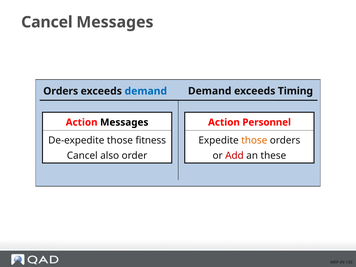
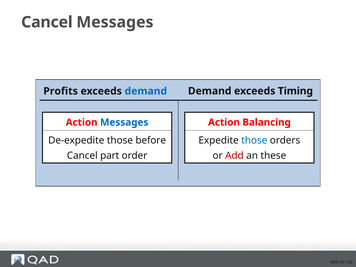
Orders at (61, 91): Orders -> Profits
Messages at (124, 122) colour: black -> blue
Personnel: Personnel -> Balancing
fitness: fitness -> before
those at (254, 140) colour: orange -> blue
also: also -> part
